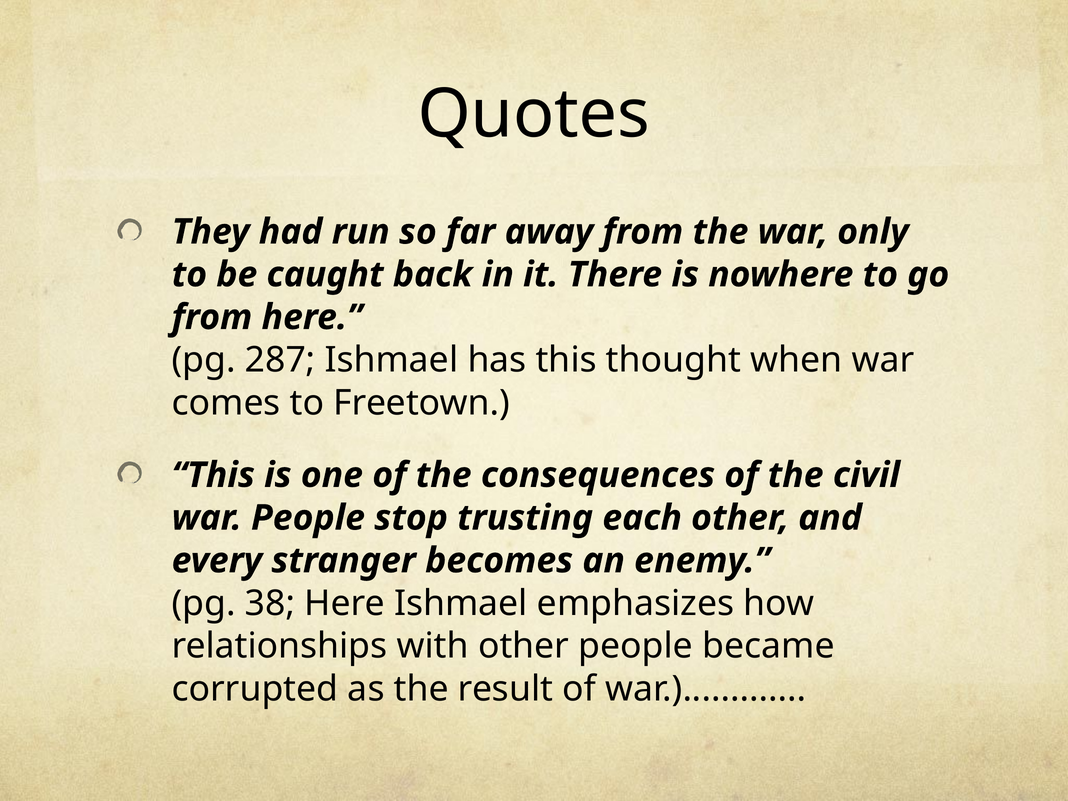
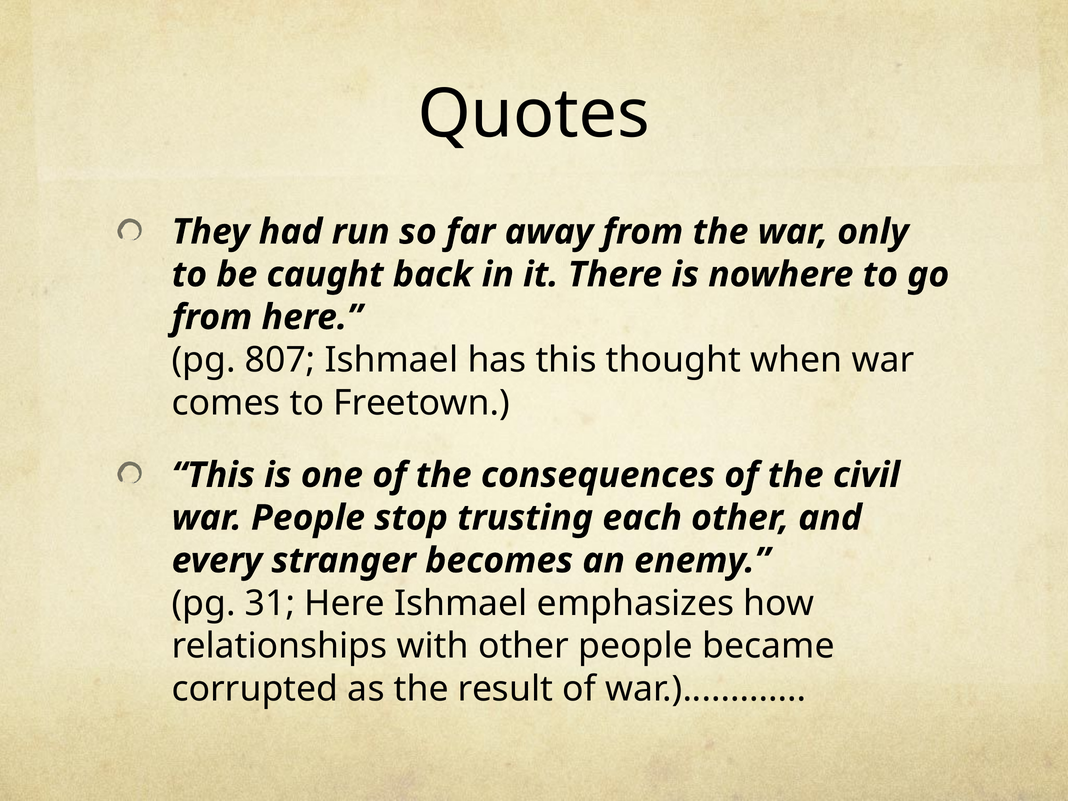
287: 287 -> 807
38: 38 -> 31
